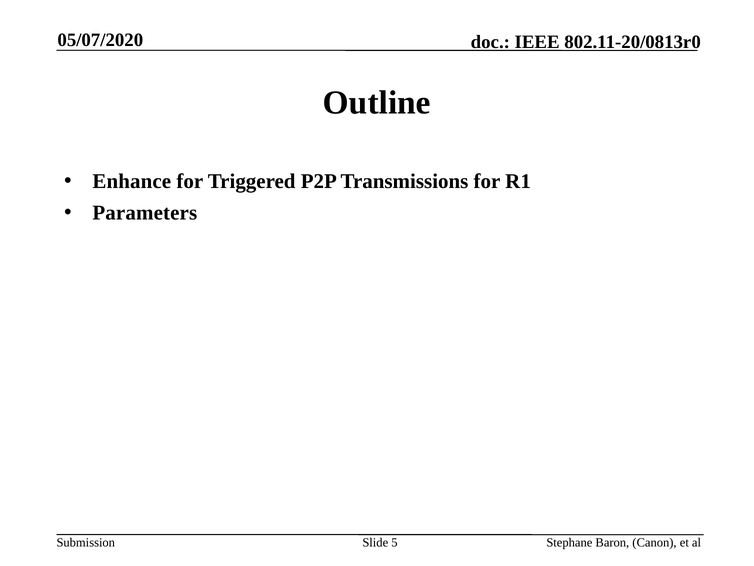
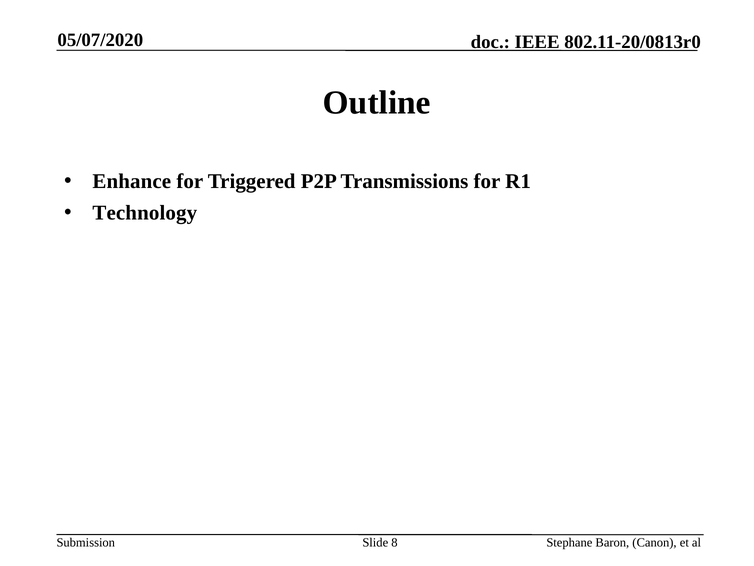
Parameters: Parameters -> Technology
5: 5 -> 8
